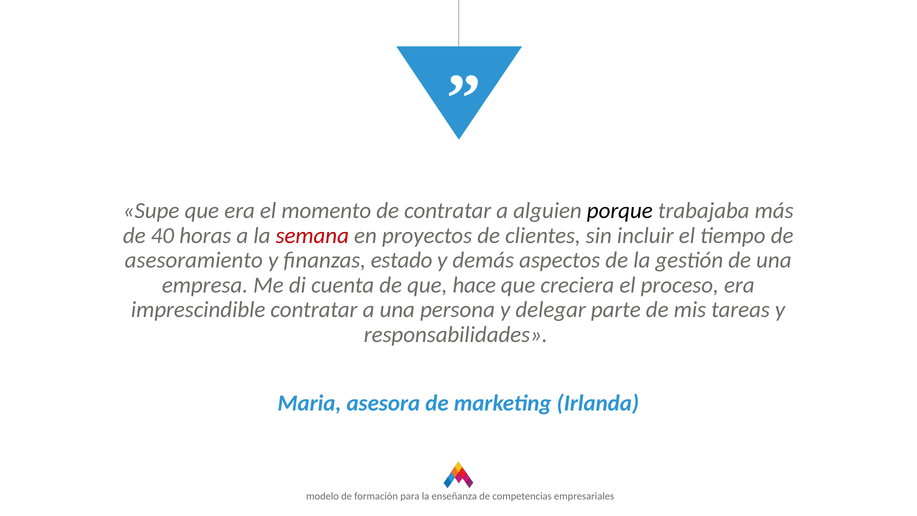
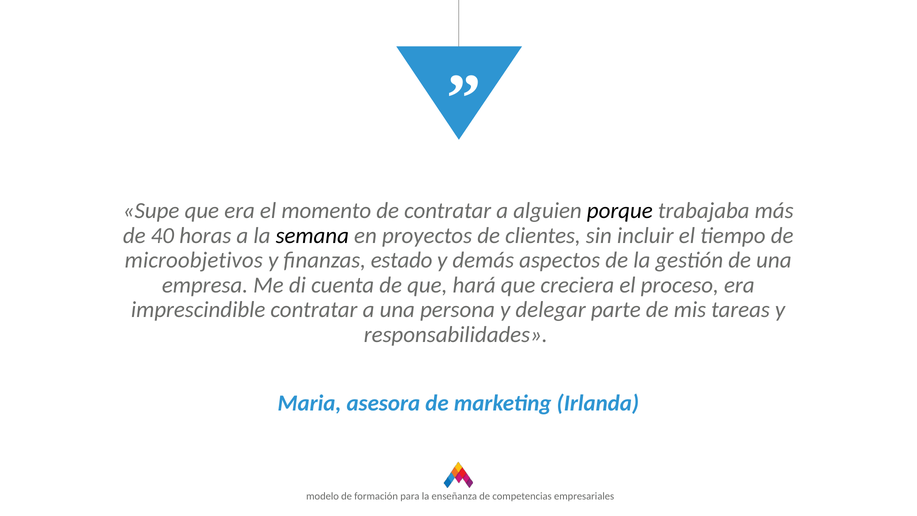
semana colour: red -> black
asesoramiento: asesoramiento -> microobjetivos
hace: hace -> hará
